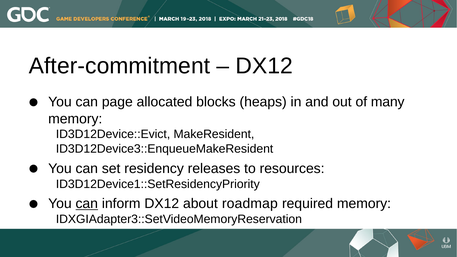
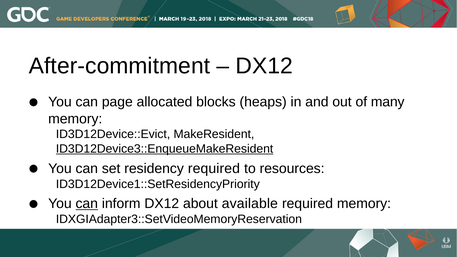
ID3D12Device3::EnqueueMakeResident underline: none -> present
residency releases: releases -> required
roadmap: roadmap -> available
